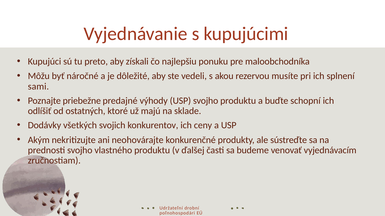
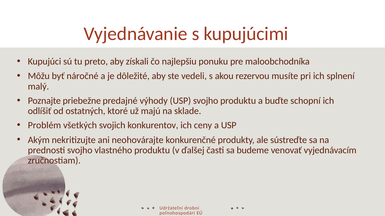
sami: sami -> malý
Dodávky: Dodávky -> Problém
